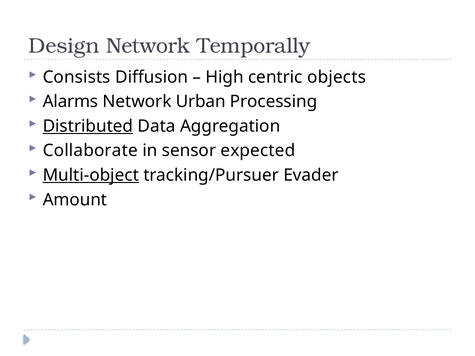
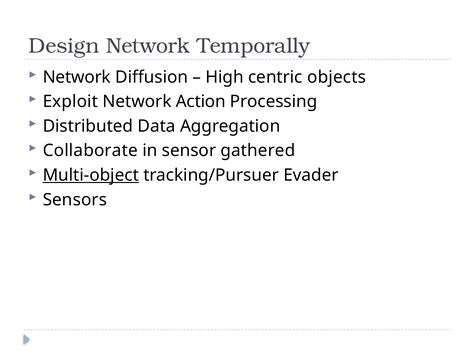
Consists at (77, 77): Consists -> Network
Alarms: Alarms -> Exploit
Urban: Urban -> Action
Distributed underline: present -> none
expected: expected -> gathered
Amount: Amount -> Sensors
